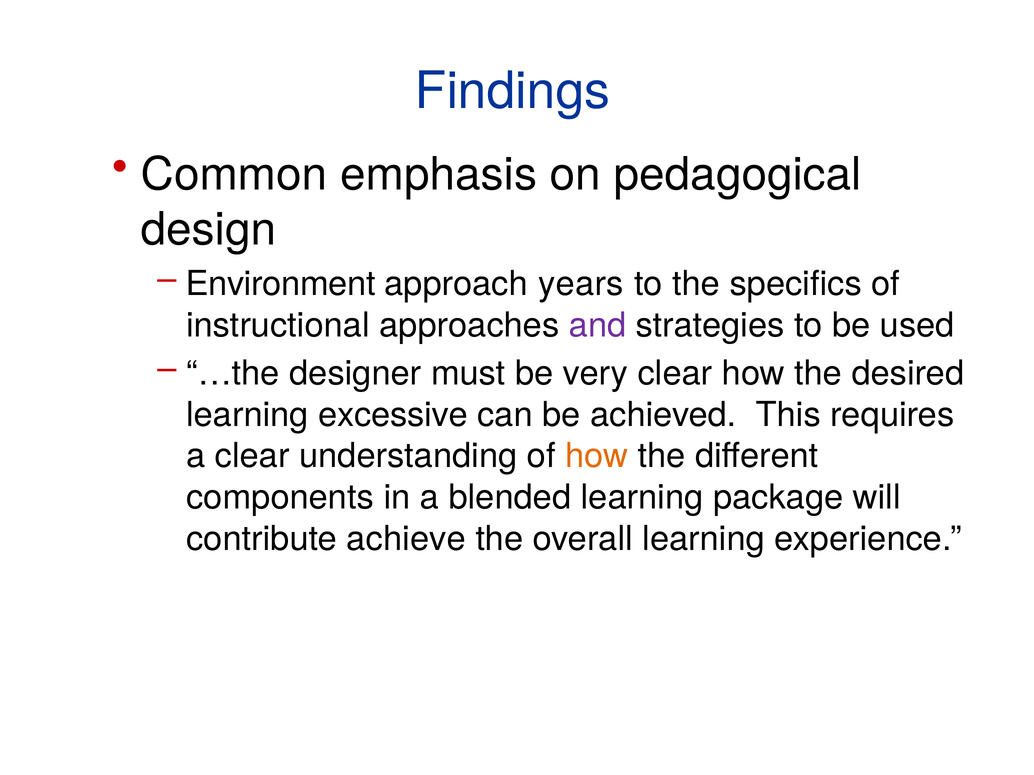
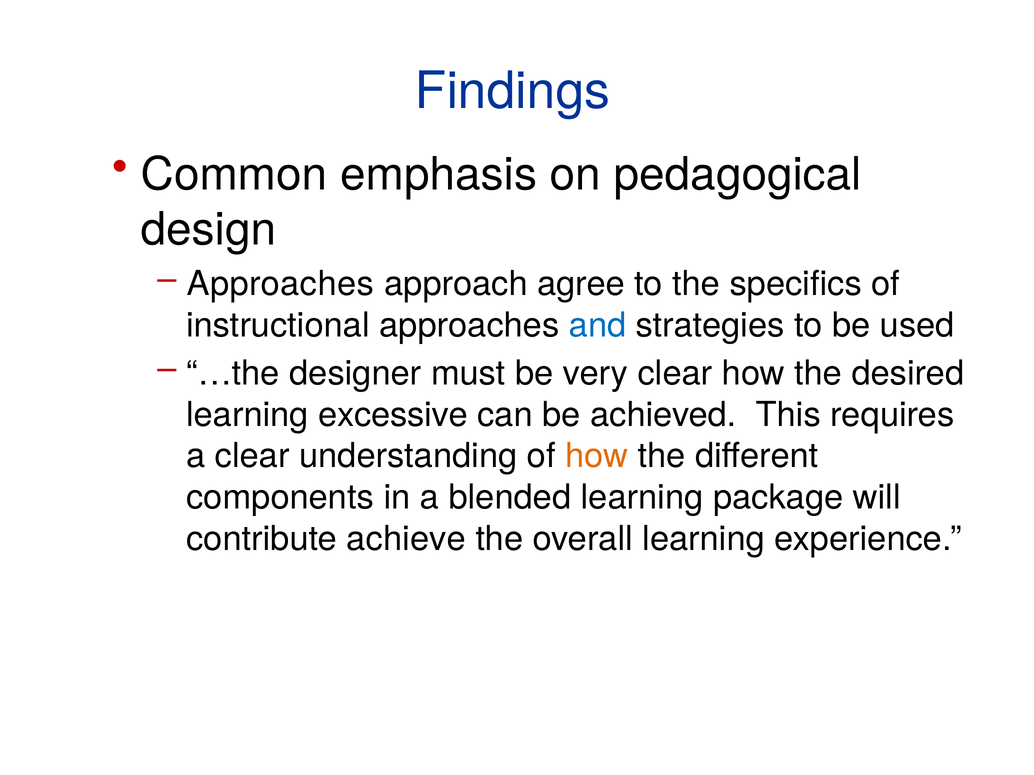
Environment at (281, 284): Environment -> Approaches
years: years -> agree
and colour: purple -> blue
